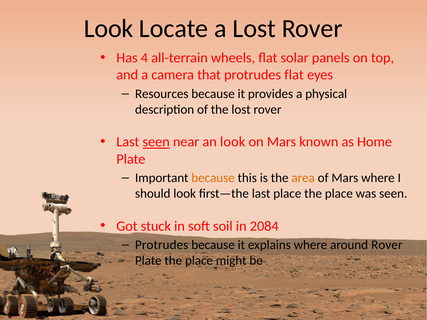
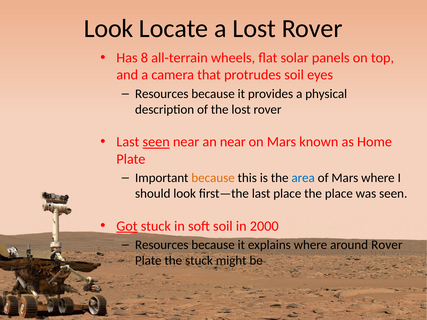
4: 4 -> 8
protrudes flat: flat -> soil
an look: look -> near
area colour: orange -> blue
Got underline: none -> present
2084: 2084 -> 2000
Protrudes at (162, 245): Protrudes -> Resources
Plate the place: place -> stuck
